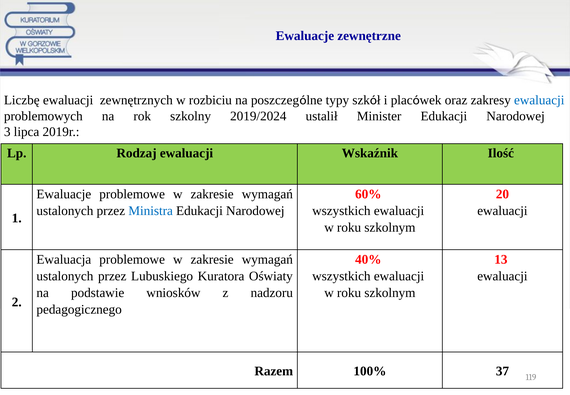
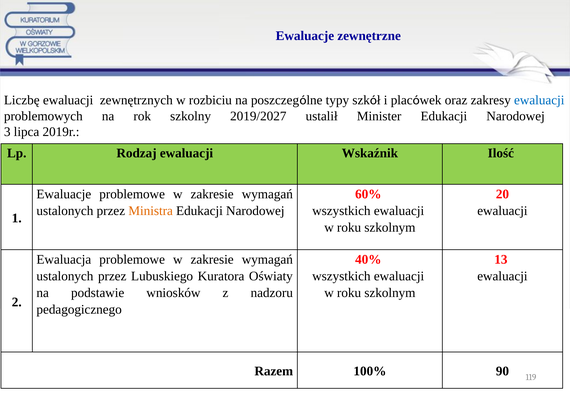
2019/2024: 2019/2024 -> 2019/2027
Ministra colour: blue -> orange
37: 37 -> 90
